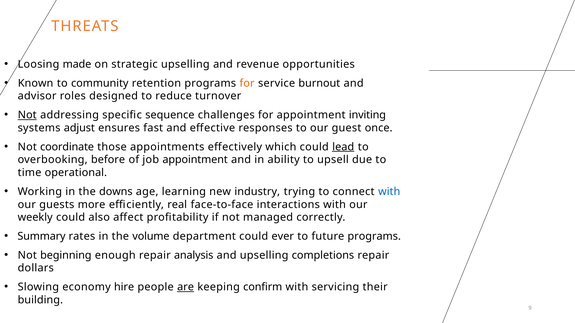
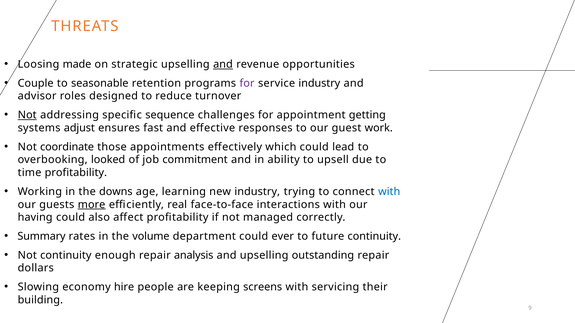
and at (223, 64) underline: none -> present
Known: Known -> Couple
community: community -> seasonable
for at (247, 83) colour: orange -> purple
service burnout: burnout -> industry
inviting: inviting -> getting
once: once -> work
lead underline: present -> none
before: before -> looked
job appointment: appointment -> commitment
time operational: operational -> profitability
more underline: none -> present
weekly: weekly -> having
future programs: programs -> continuity
Not beginning: beginning -> continuity
completions: completions -> outstanding
are underline: present -> none
confirm: confirm -> screens
